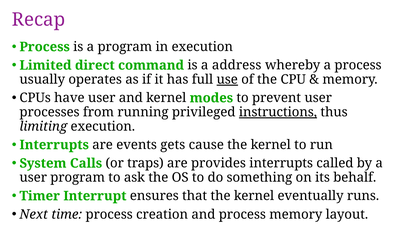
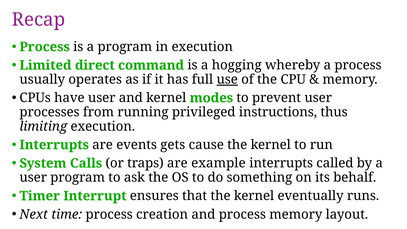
address: address -> hogging
instructions underline: present -> none
provides: provides -> example
